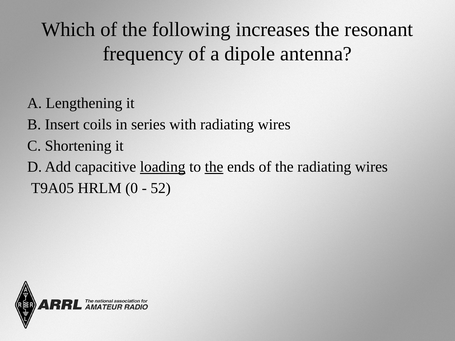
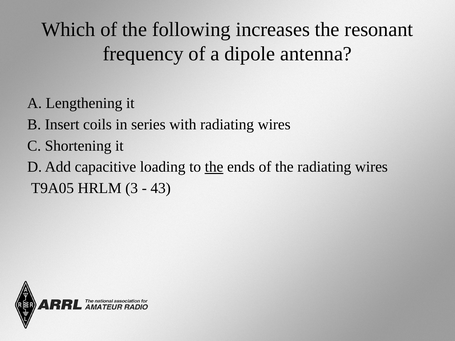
loading underline: present -> none
0: 0 -> 3
52: 52 -> 43
